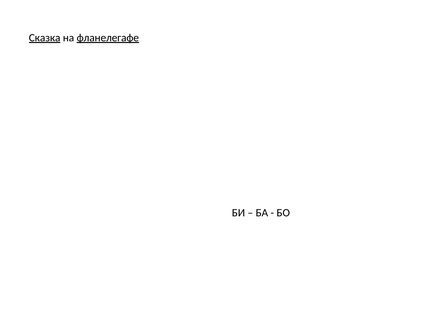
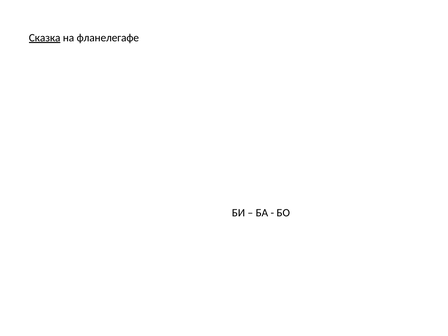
фланелегафе underline: present -> none
